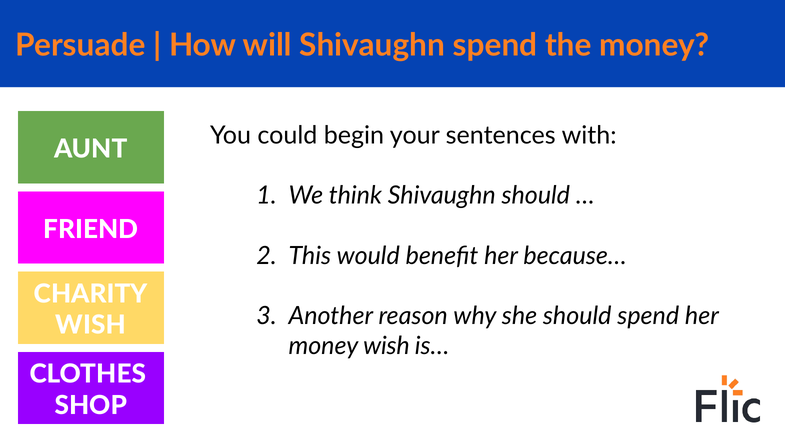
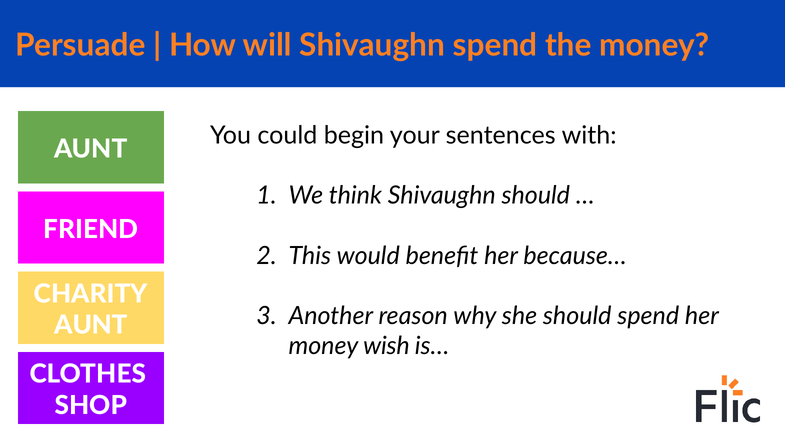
WISH at (91, 325): WISH -> AUNT
